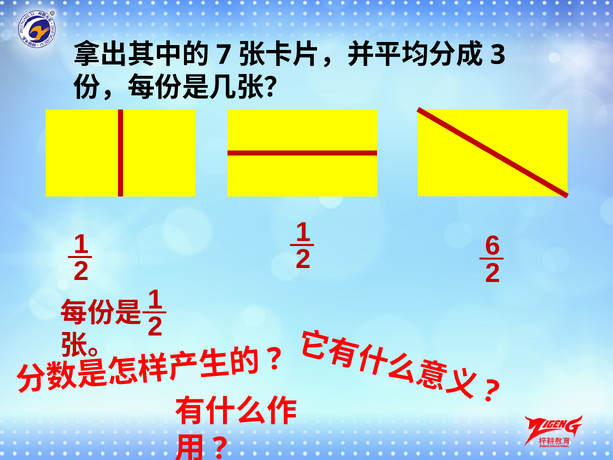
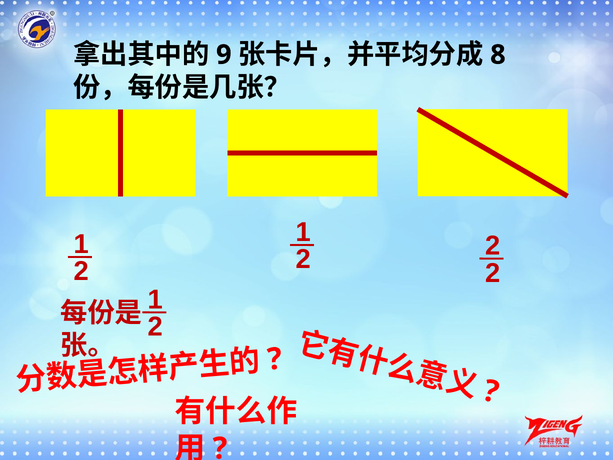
7: 7 -> 9
3: 3 -> 8
6 at (493, 246): 6 -> 2
